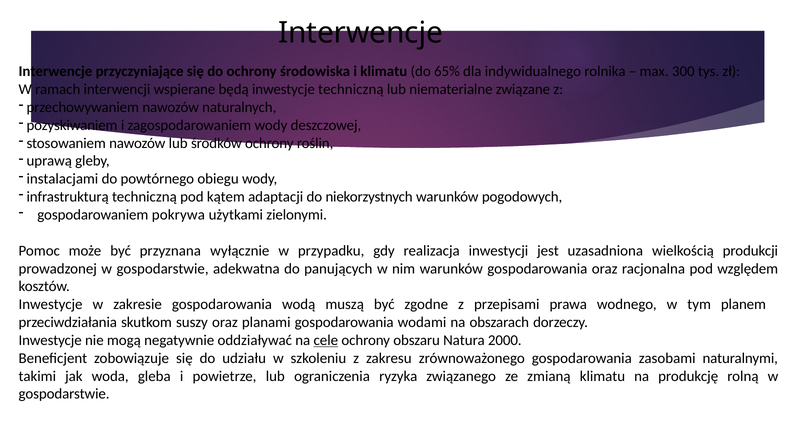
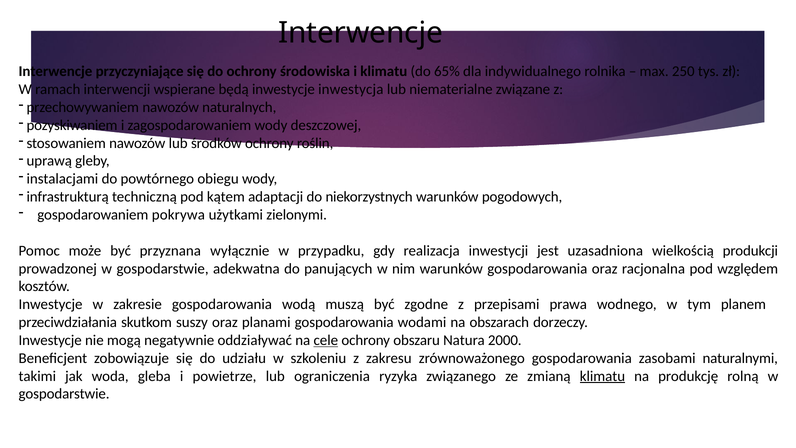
300: 300 -> 250
inwestycje techniczną: techniczną -> inwestycja
klimatu at (602, 376) underline: none -> present
